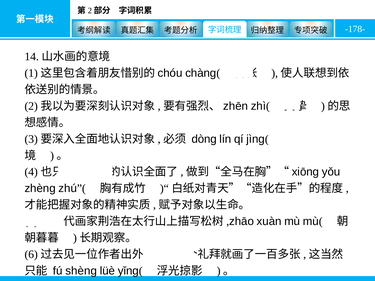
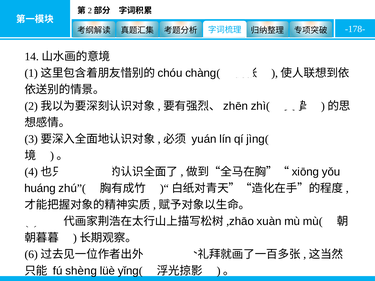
dòng: dòng -> yuán
zhèng: zhèng -> huáng
